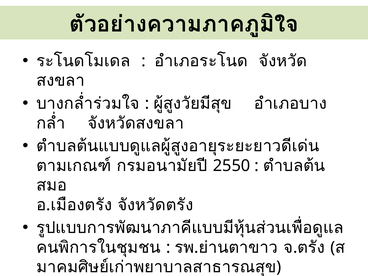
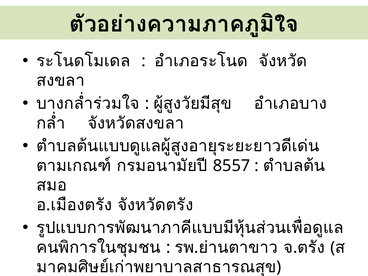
2550: 2550 -> 8557
